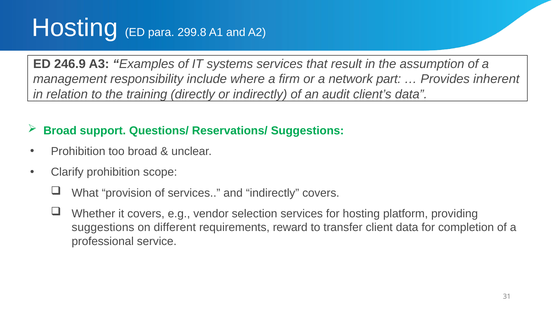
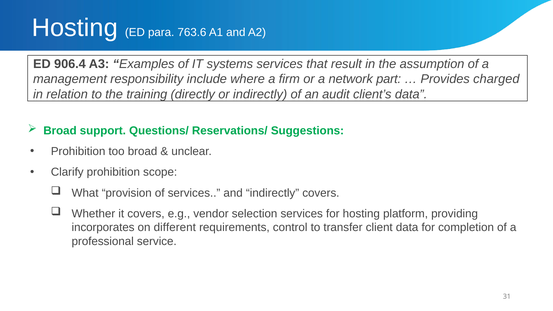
299.8: 299.8 -> 763.6
246.9: 246.9 -> 906.4
inherent: inherent -> charged
suggestions at (103, 228): suggestions -> incorporates
reward: reward -> control
